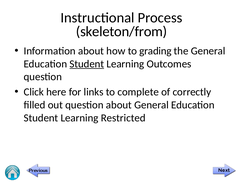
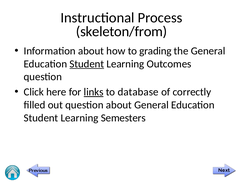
links underline: none -> present
complete: complete -> database
Restricted: Restricted -> Semesters
